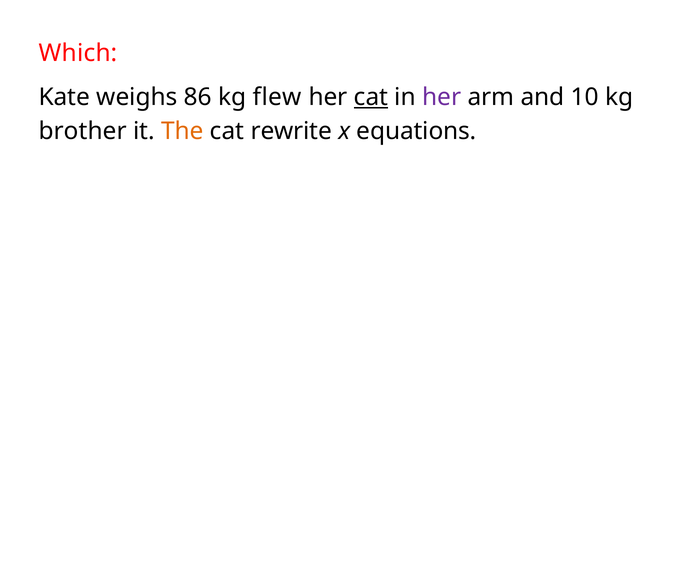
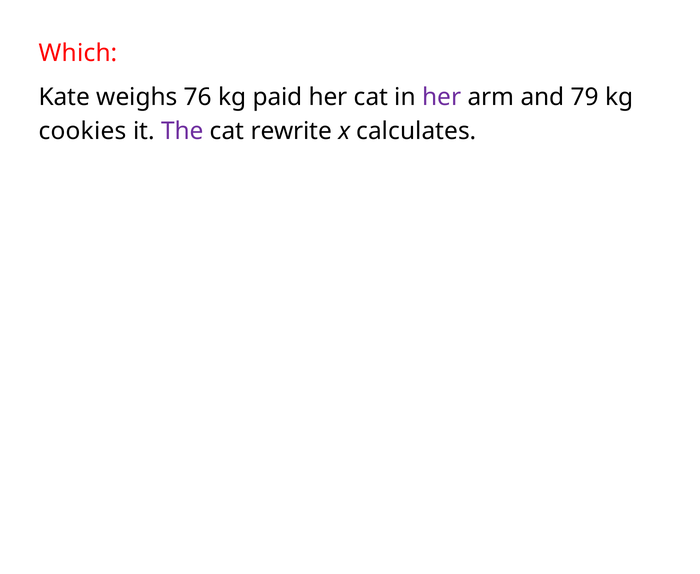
86: 86 -> 76
flew: flew -> paid
cat at (371, 97) underline: present -> none
10: 10 -> 79
brother: brother -> cookies
The colour: orange -> purple
equations: equations -> calculates
